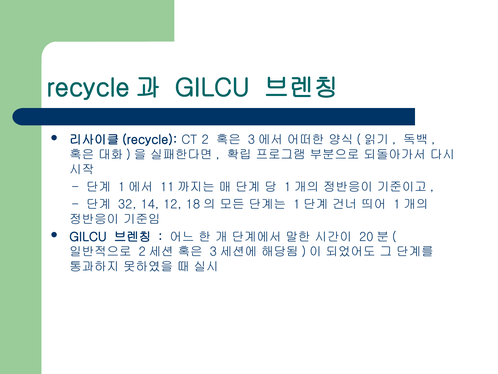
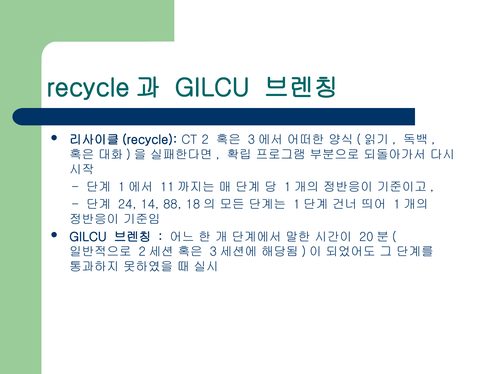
32: 32 -> 24
12: 12 -> 88
